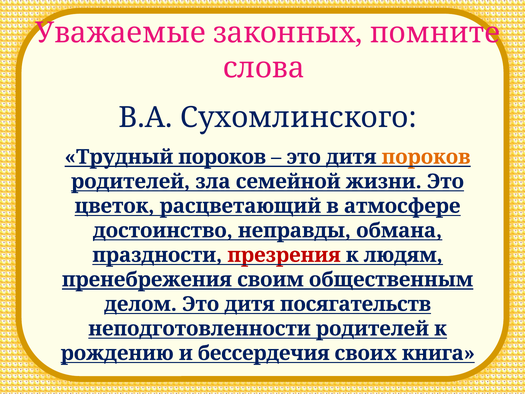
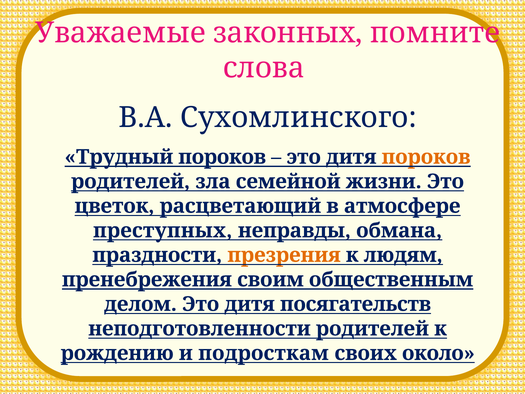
достоинство: достоинство -> преступных
презрения colour: red -> orange
бессердечия: бессердечия -> подросткам
книга: книга -> около
